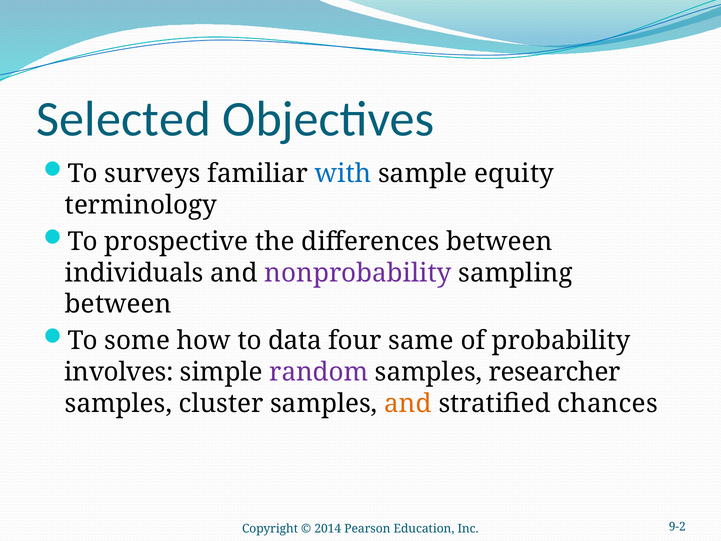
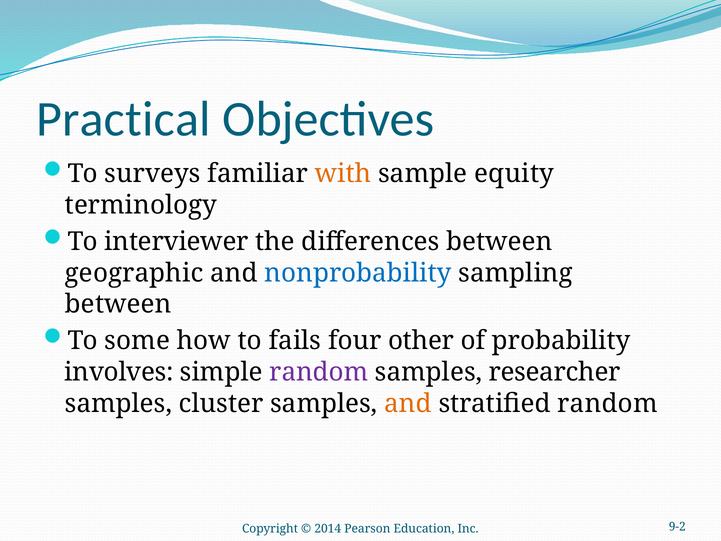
Selected: Selected -> Practical
with colour: blue -> orange
prospective: prospective -> interviewer
individuals: individuals -> geographic
nonprobability colour: purple -> blue
data: data -> fails
same: same -> other
stratified chances: chances -> random
